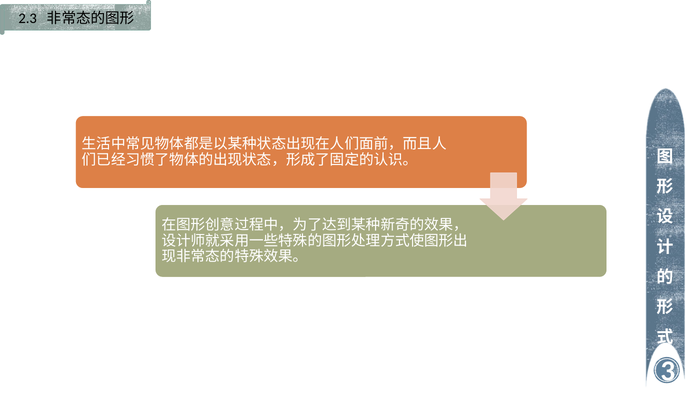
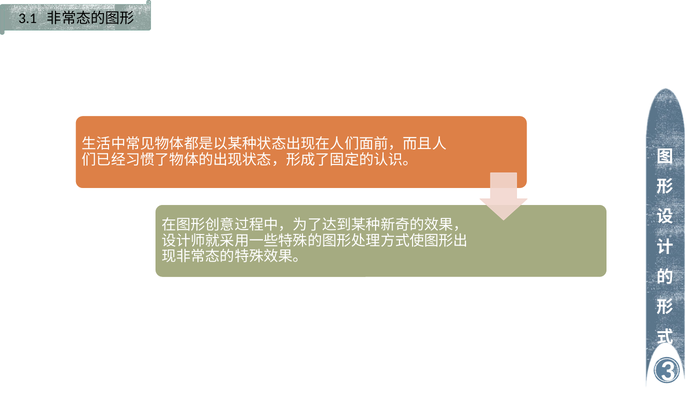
2.3: 2.3 -> 3.1
